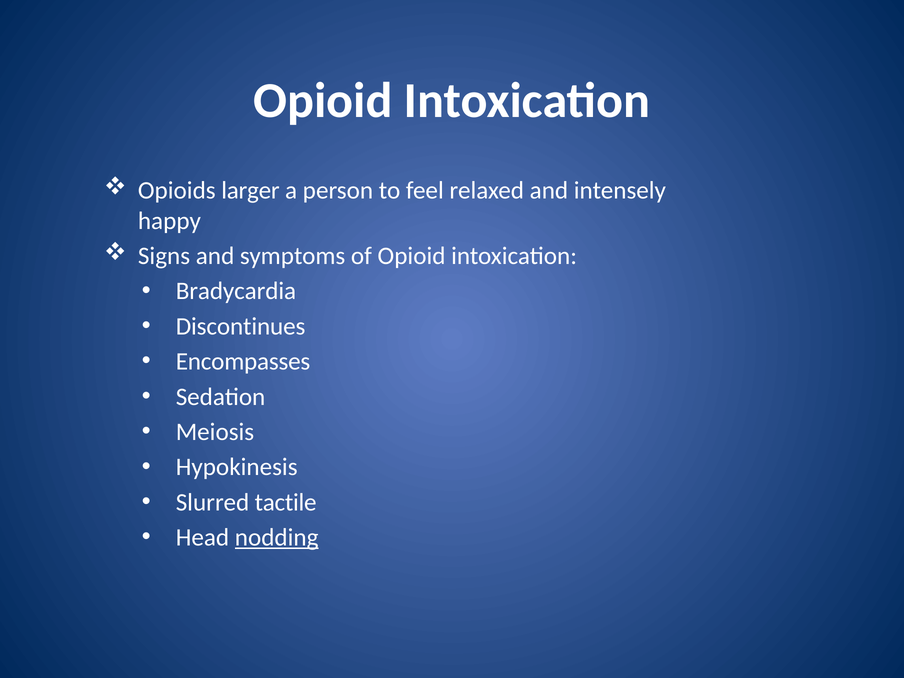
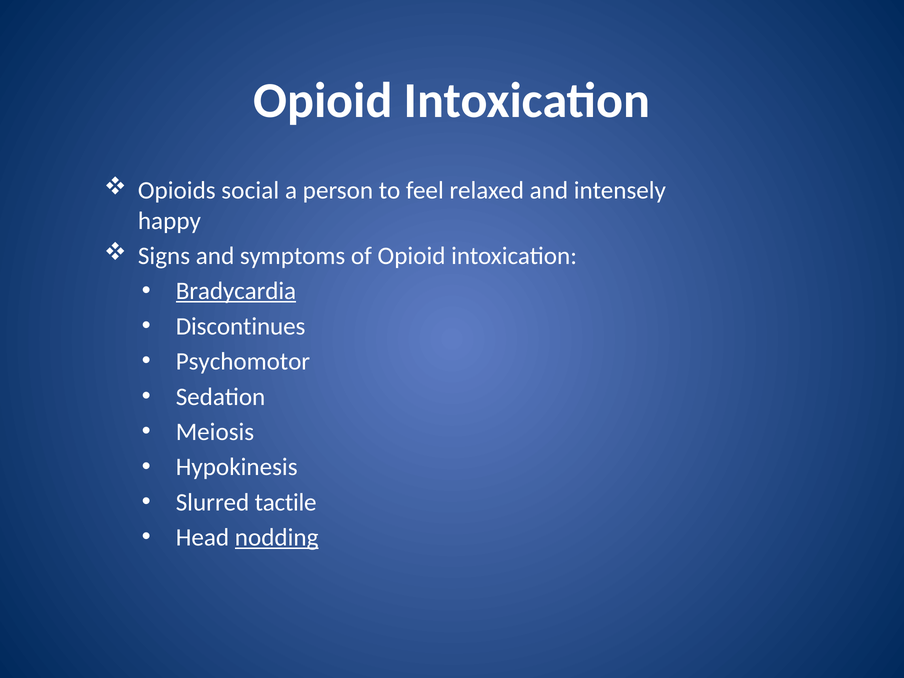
larger: larger -> social
Bradycardia underline: none -> present
Encompasses: Encompasses -> Psychomotor
